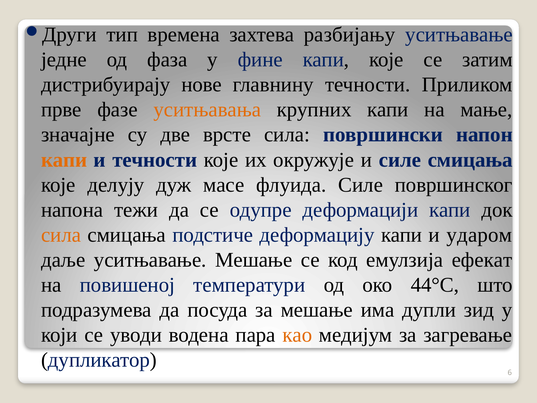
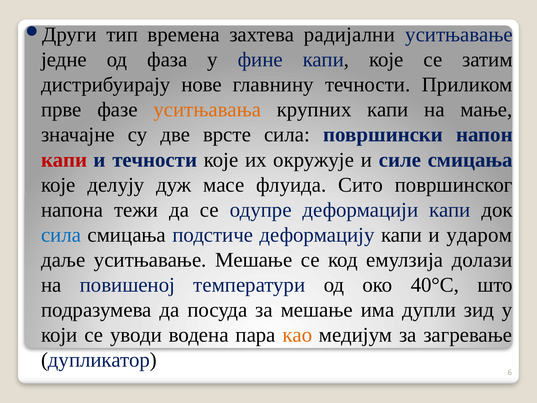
разбијању: разбијању -> радијални
капи at (64, 160) colour: orange -> red
флуида Силе: Силе -> Сито
сила at (61, 235) colour: orange -> blue
ефекат: ефекат -> долази
44°С: 44°С -> 40°С
